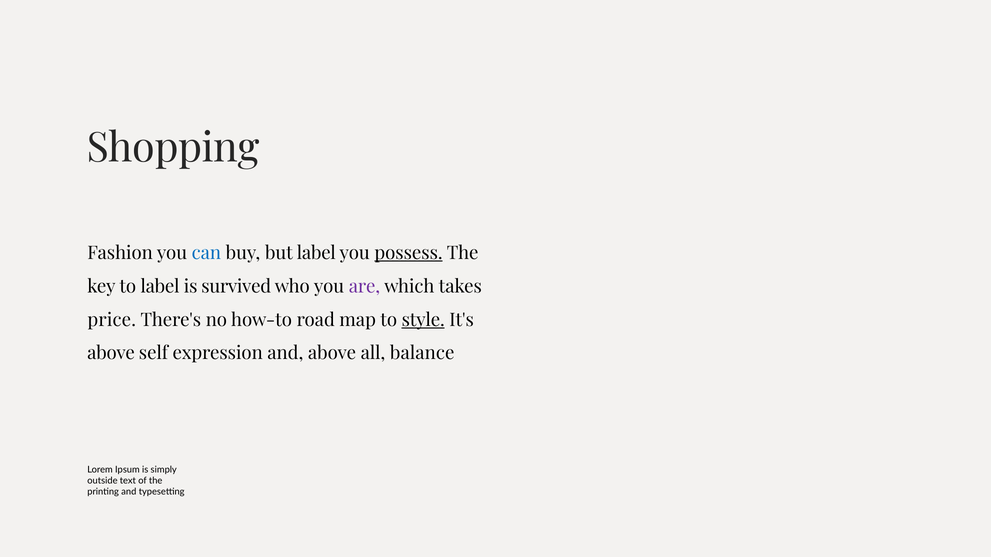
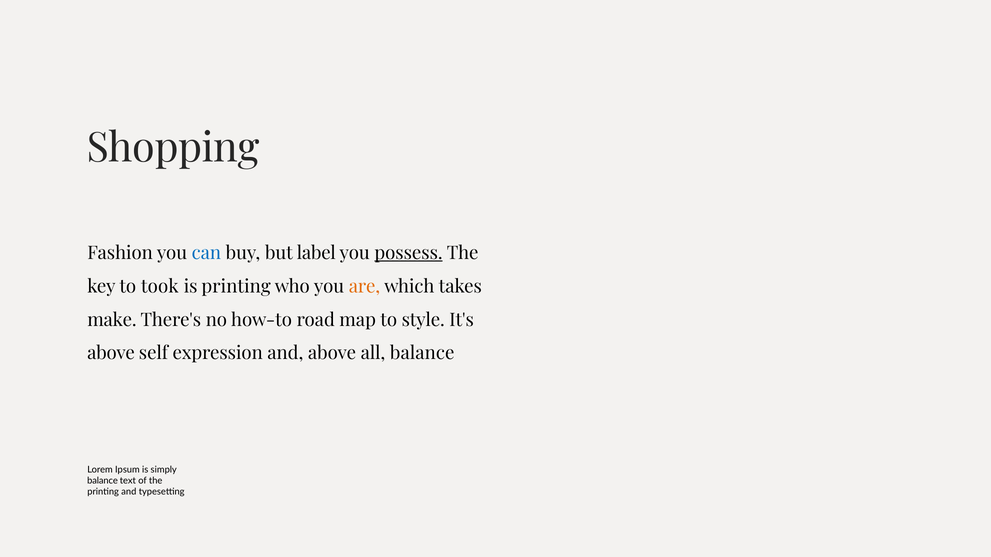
to label: label -> took
is survived: survived -> printing
are colour: purple -> orange
price: price -> make
style underline: present -> none
outside at (102, 481): outside -> balance
